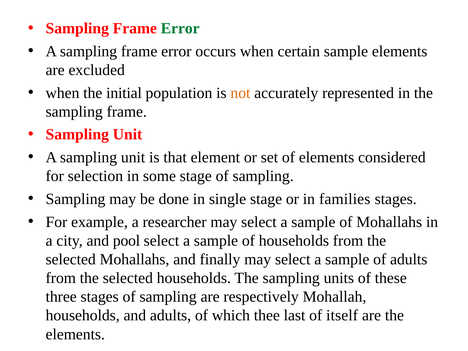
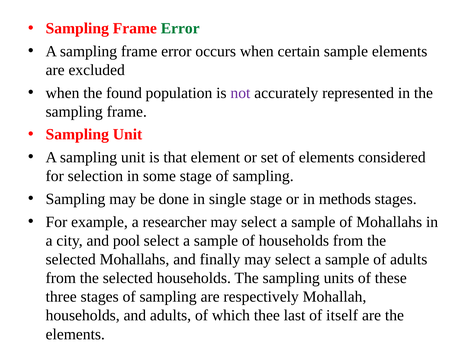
initial: initial -> found
not colour: orange -> purple
families: families -> methods
